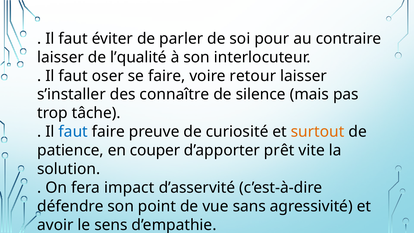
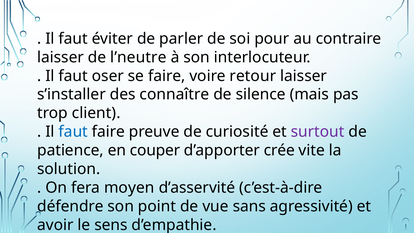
l’qualité: l’qualité -> l’neutre
tâche: tâche -> client
surtout colour: orange -> purple
prêt: prêt -> crée
impact: impact -> moyen
